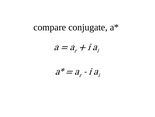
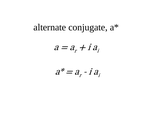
compare: compare -> alternate
